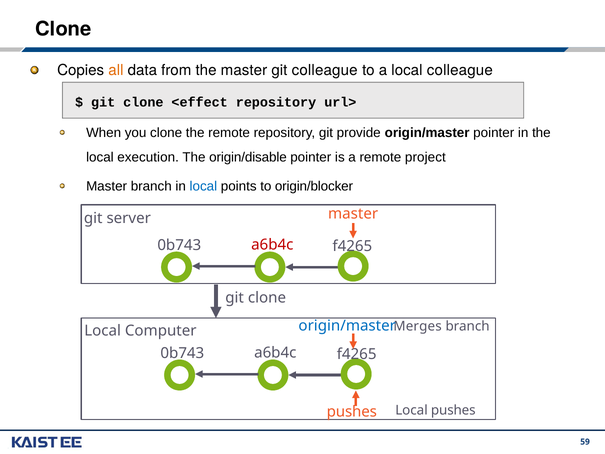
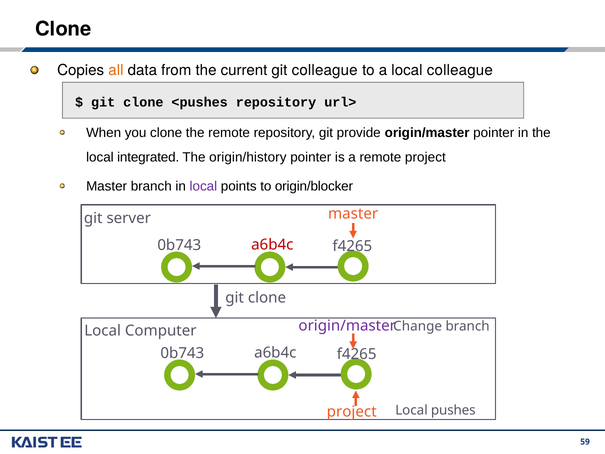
the master: master -> current
<effect: <effect -> <pushes
execution: execution -> integrated
origin/disable: origin/disable -> origin/history
local at (203, 186) colour: blue -> purple
origin/master at (347, 326) colour: blue -> purple
Merges: Merges -> Change
pushes at (352, 412): pushes -> project
